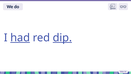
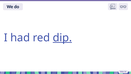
had underline: present -> none
